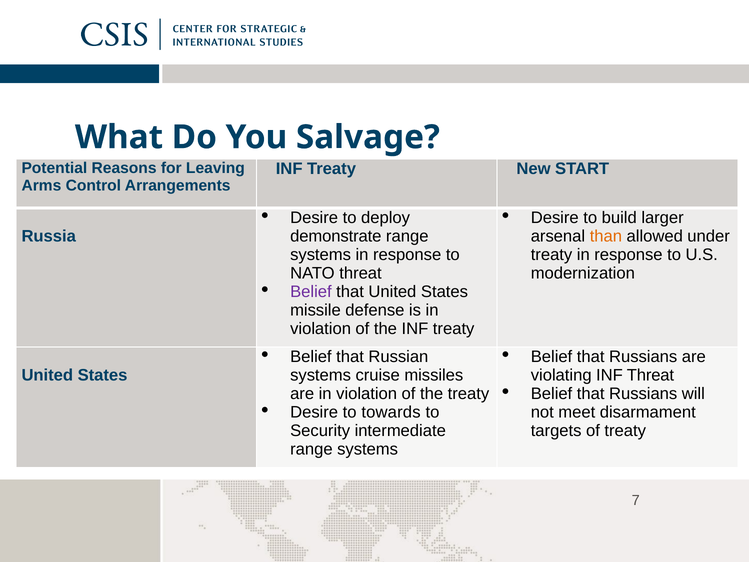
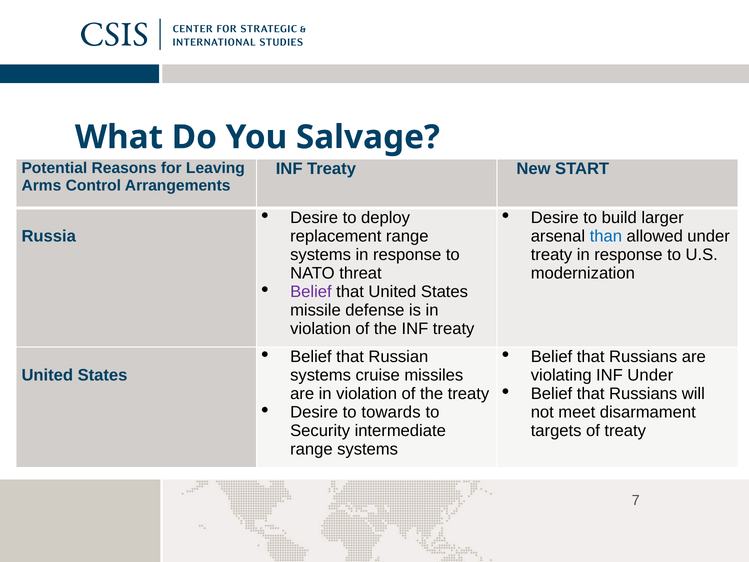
demonstrate: demonstrate -> replacement
than colour: orange -> blue
INF Threat: Threat -> Under
